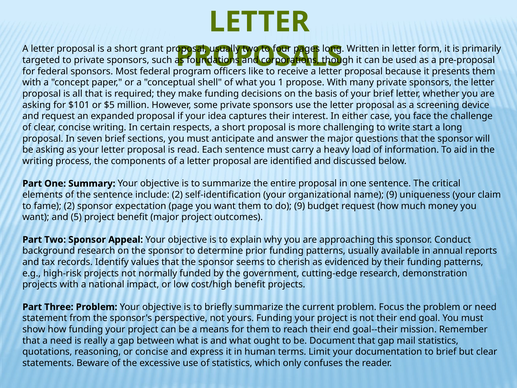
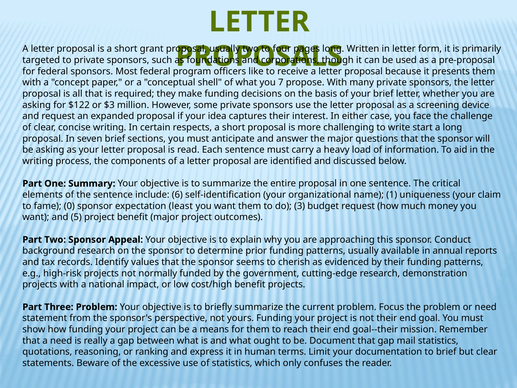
1: 1 -> 7
$101: $101 -> $122
$5: $5 -> $3
include 2: 2 -> 6
name 9: 9 -> 1
fame 2: 2 -> 0
page: page -> least
do 9: 9 -> 3
or concise: concise -> ranking
